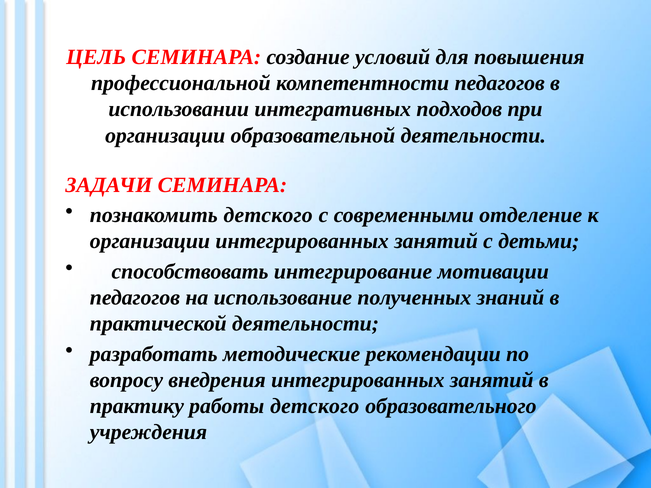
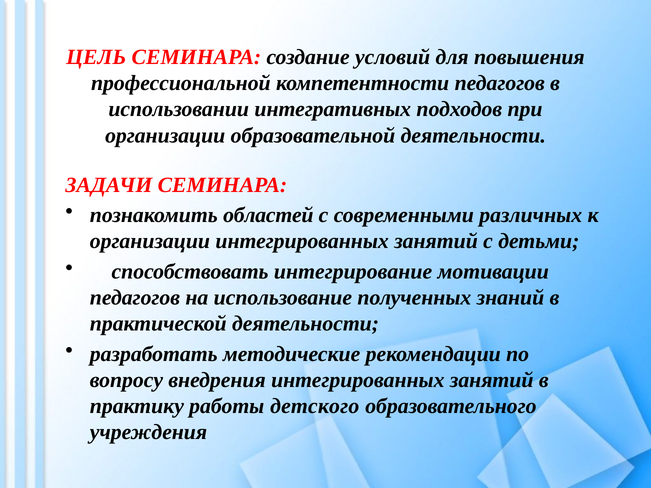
познакомить детского: детского -> областей
отделение: отделение -> различных
